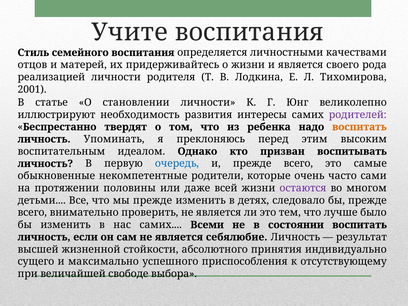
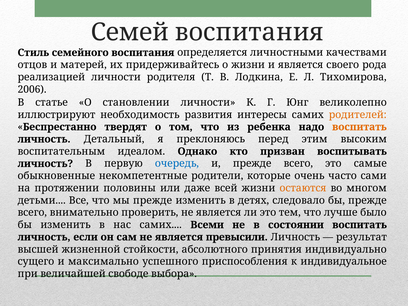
Учите: Учите -> Семей
2001: 2001 -> 2006
родителей colour: purple -> orange
Упоминать: Упоминать -> Детальный
остаются colour: purple -> orange
себялюбие: себялюбие -> превысили
отсутствующему: отсутствующему -> индивидуальное
